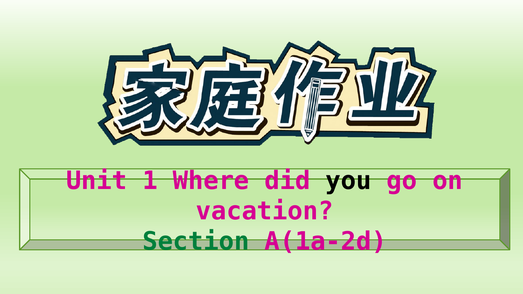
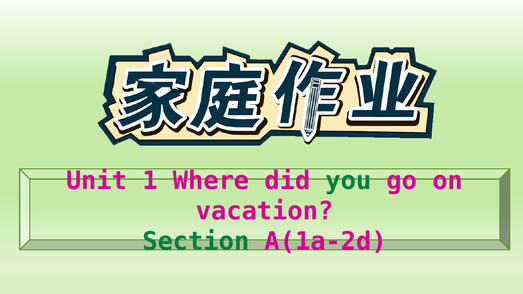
you colour: black -> green
